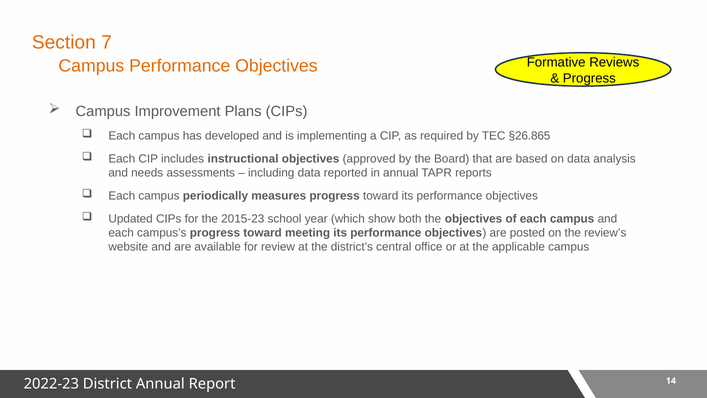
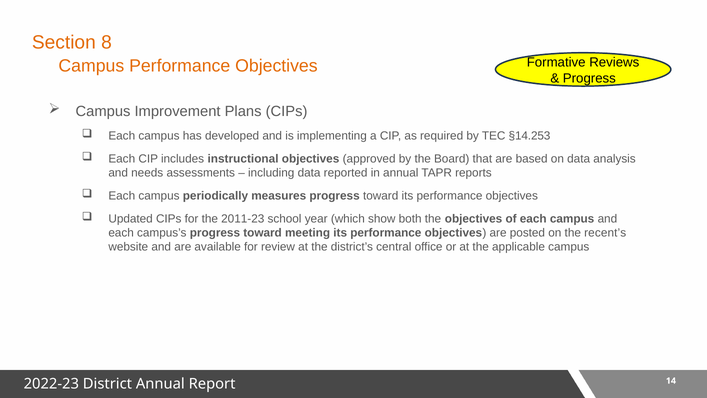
7: 7 -> 8
§26.865: §26.865 -> §14.253
2015-23: 2015-23 -> 2011-23
review’s: review’s -> recent’s
